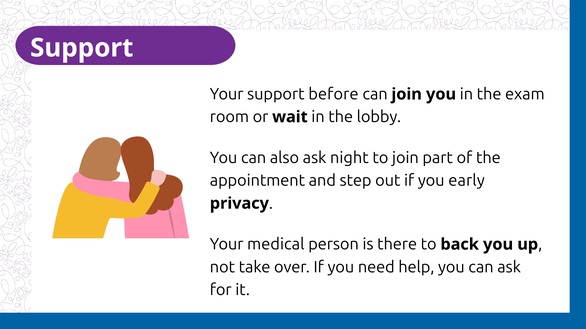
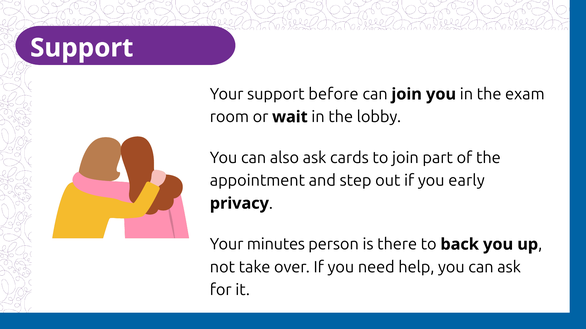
night: night -> cards
medical: medical -> minutes
